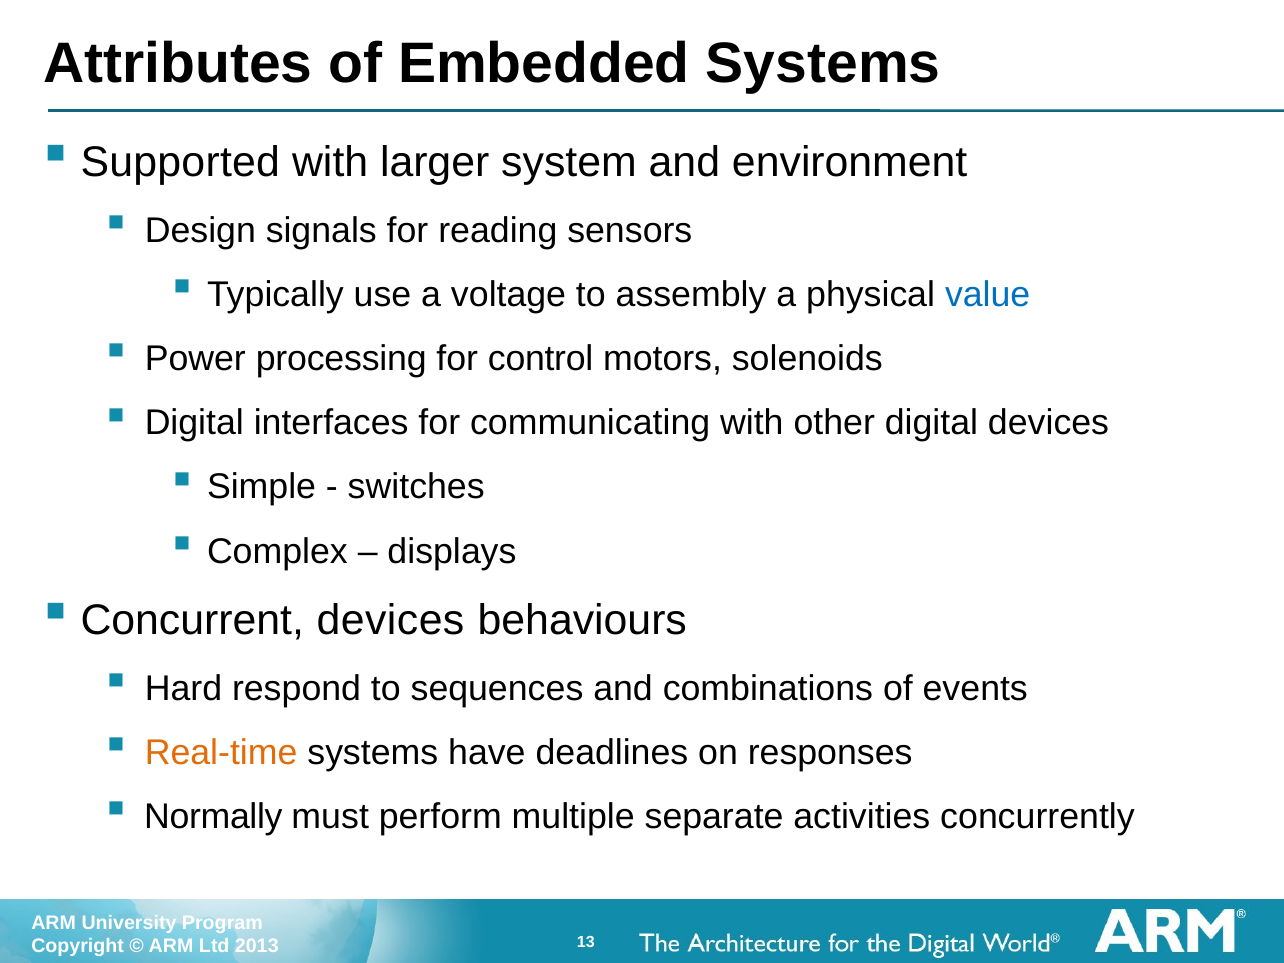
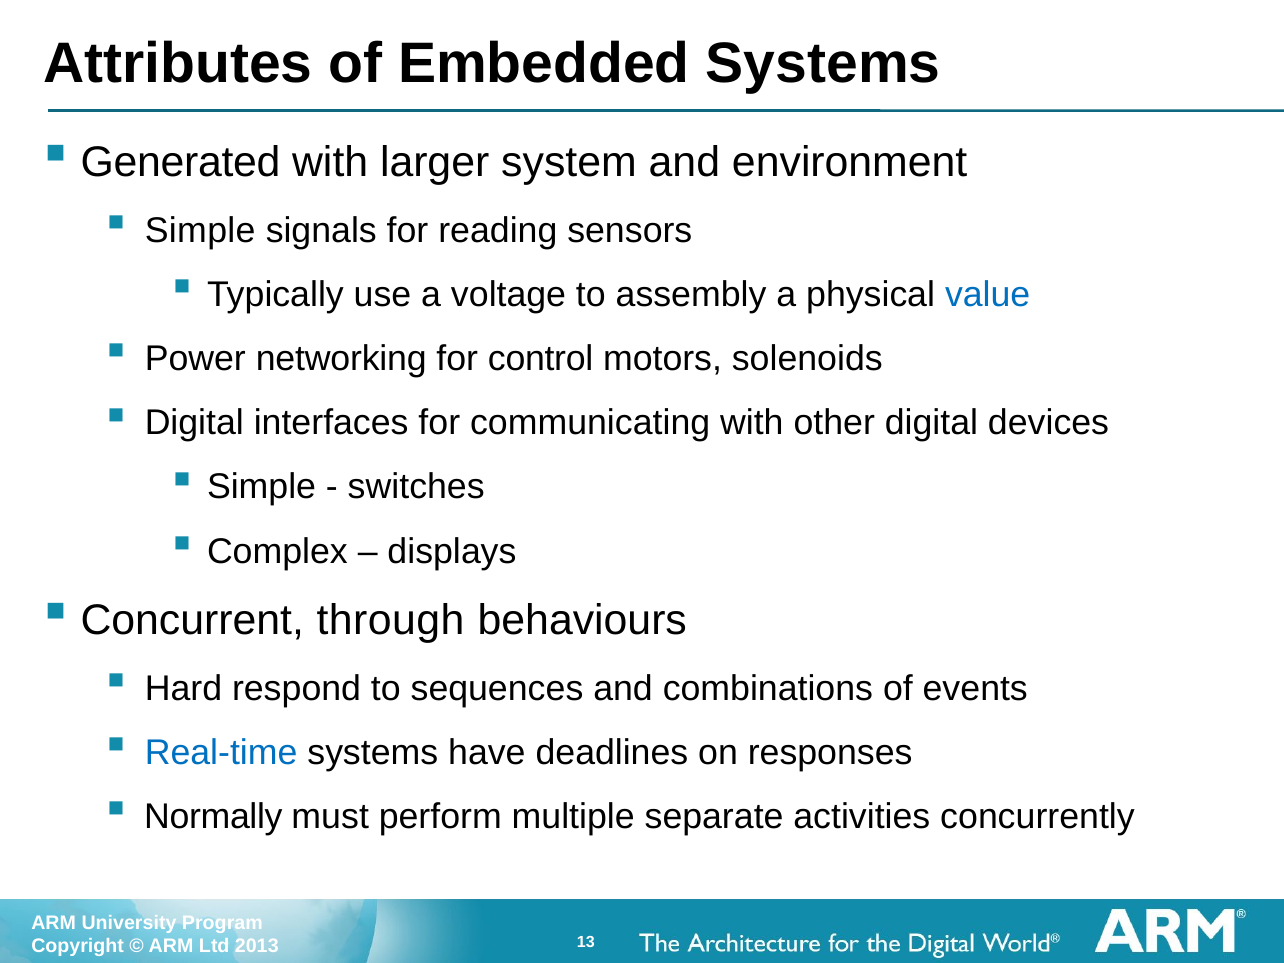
Supported: Supported -> Generated
Design at (200, 230): Design -> Simple
processing: processing -> networking
Concurrent devices: devices -> through
Real-time colour: orange -> blue
